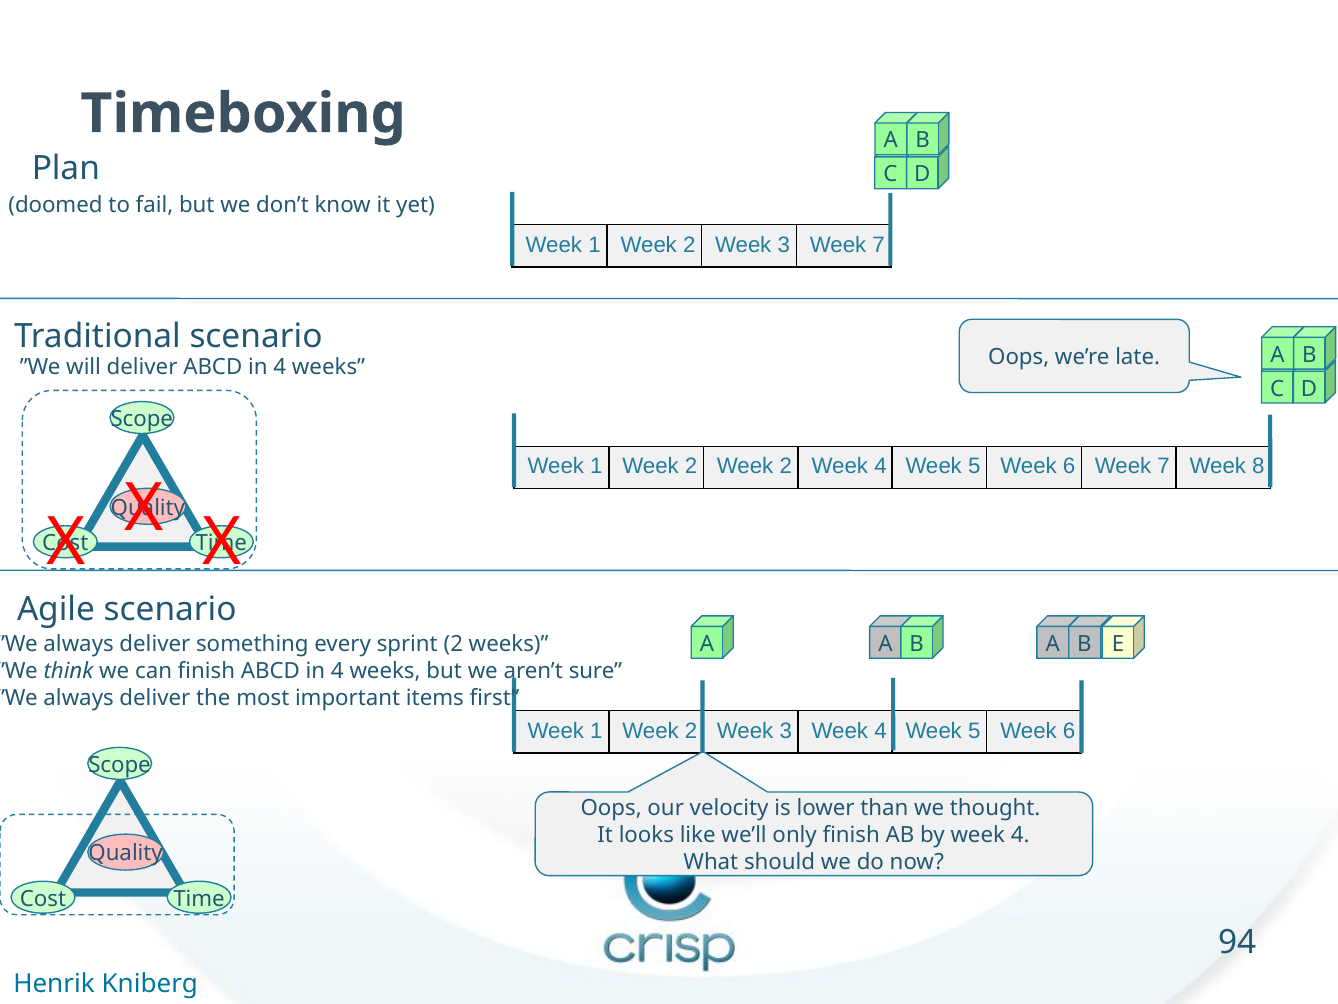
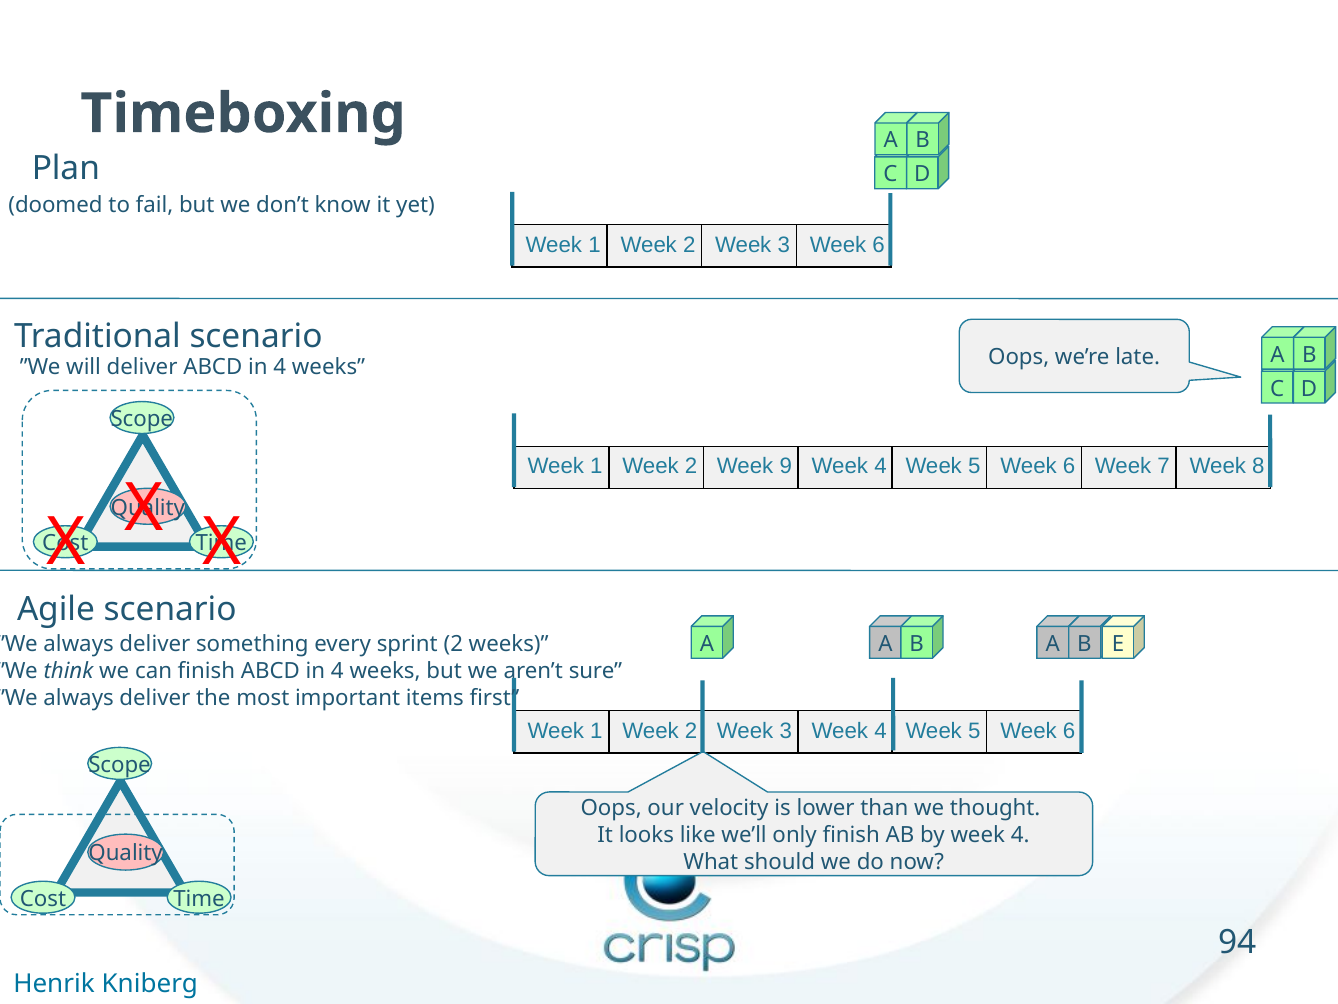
3 Week 7: 7 -> 6
2 Week 2: 2 -> 9
